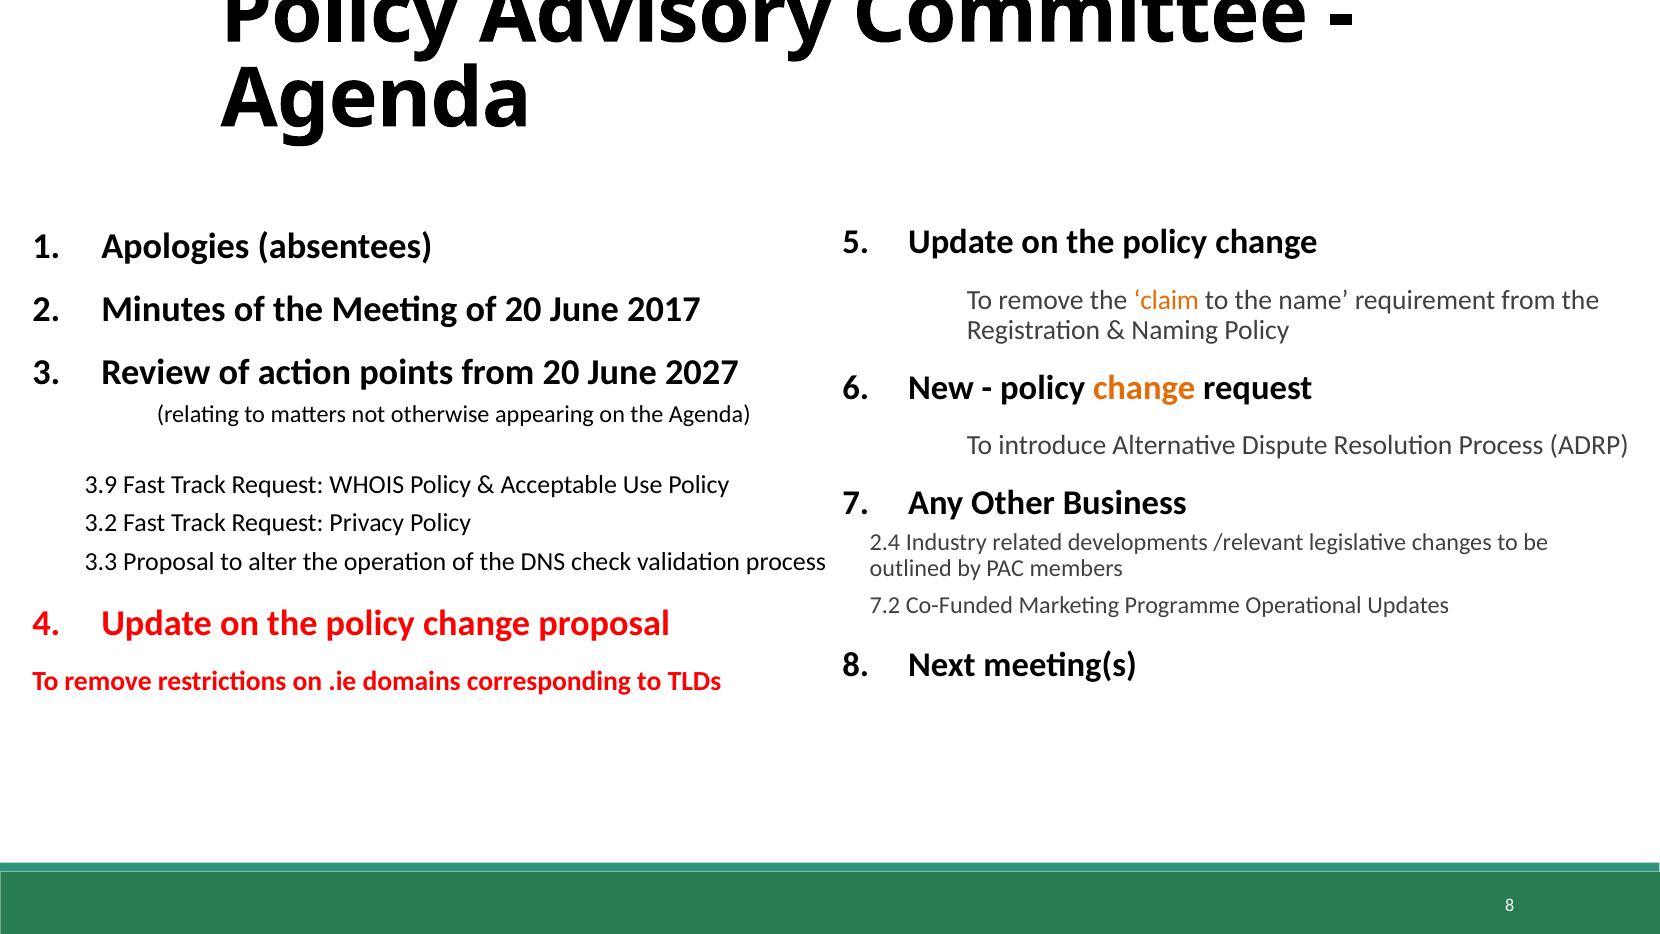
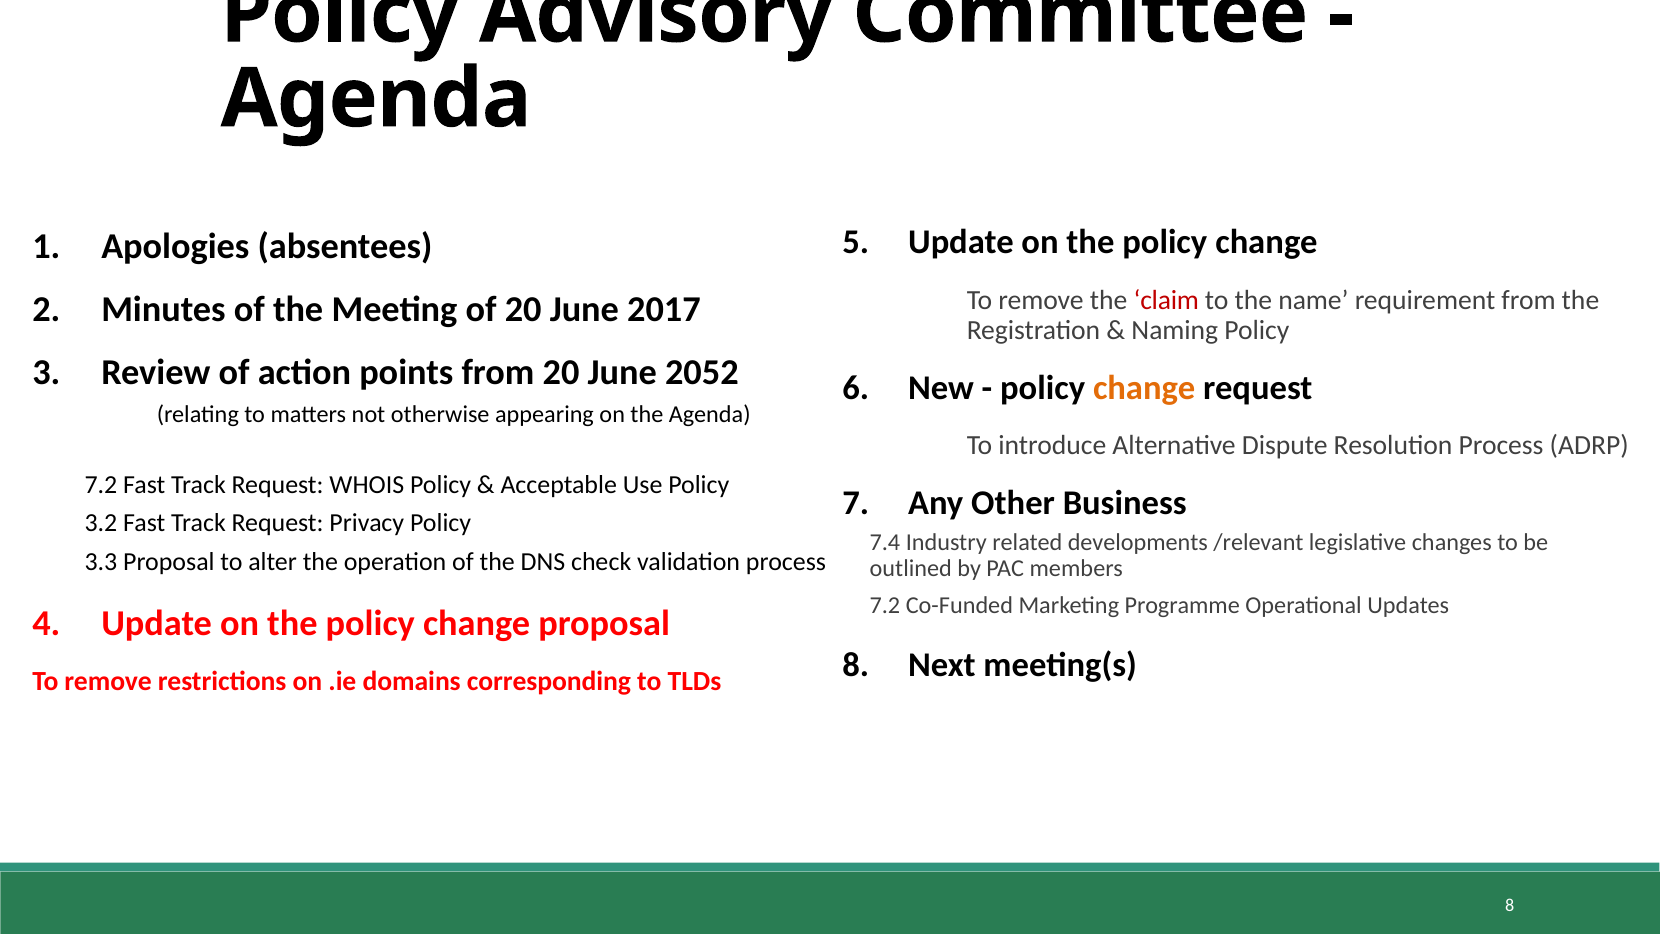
claim colour: orange -> red
2027: 2027 -> 2052
3.9 at (101, 485): 3.9 -> 7.2
2.4: 2.4 -> 7.4
